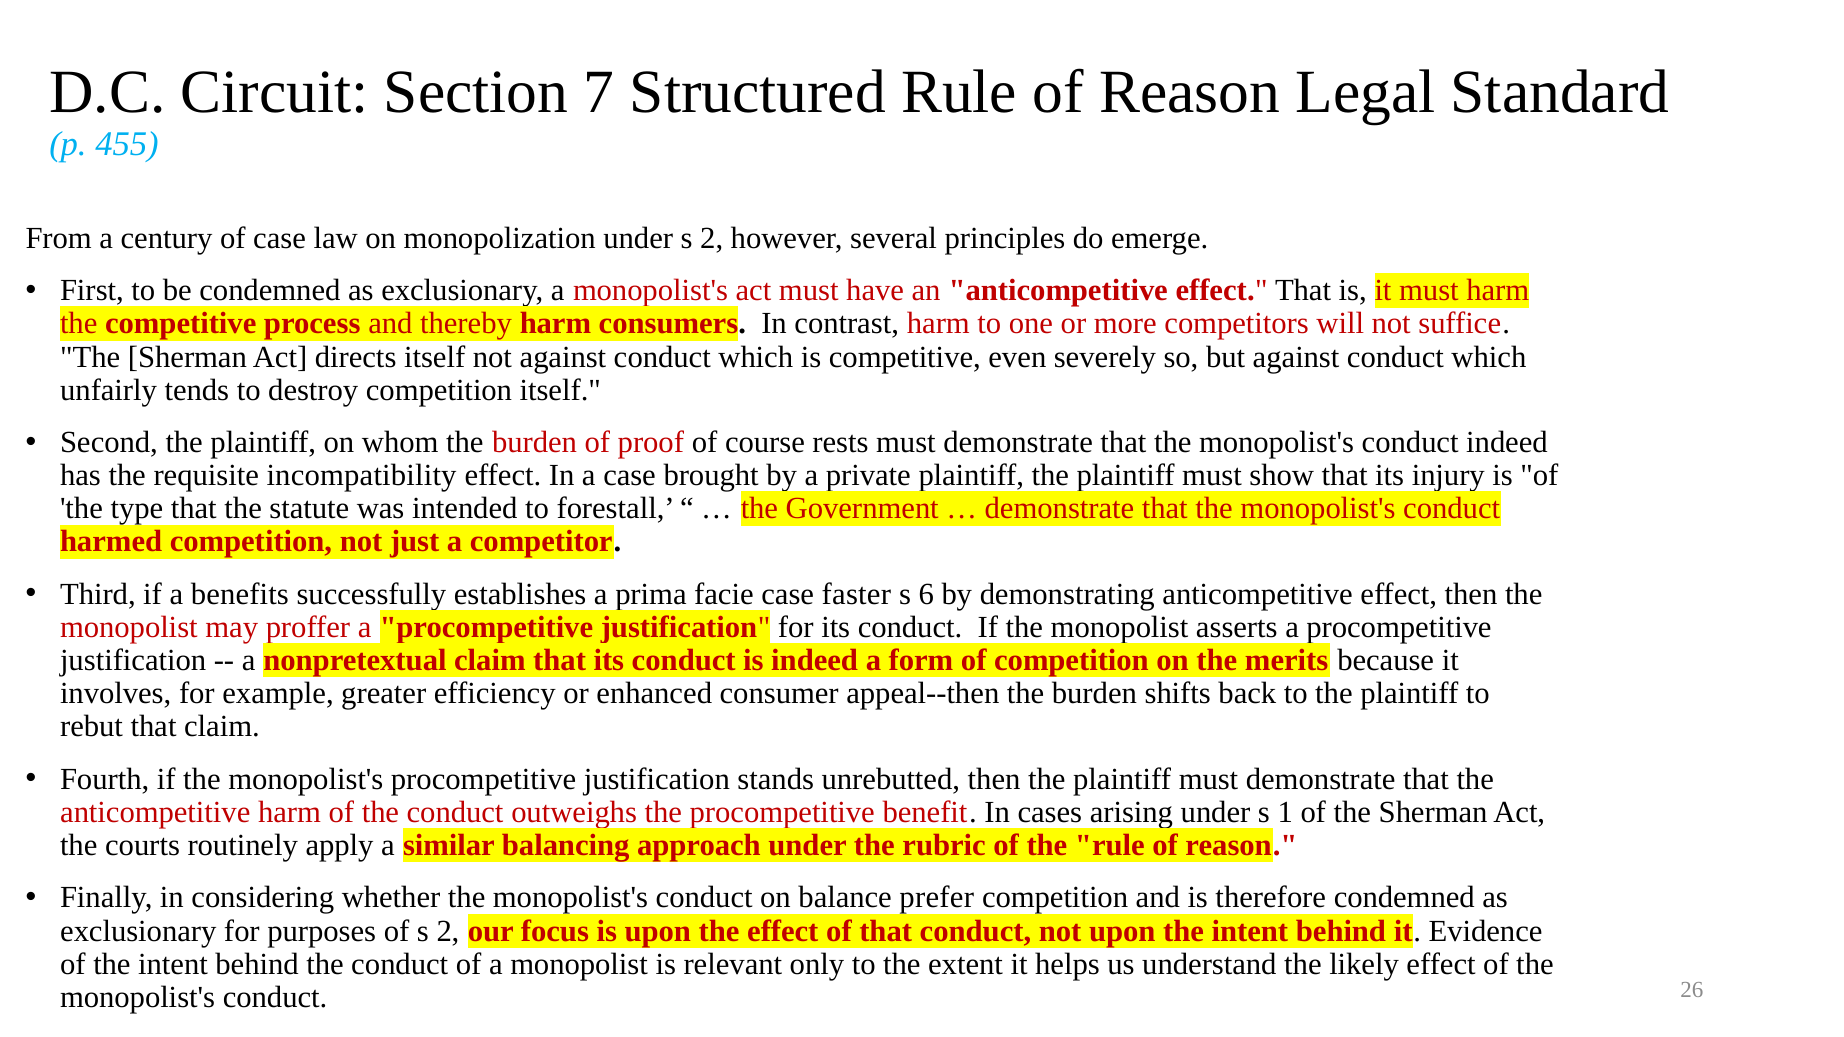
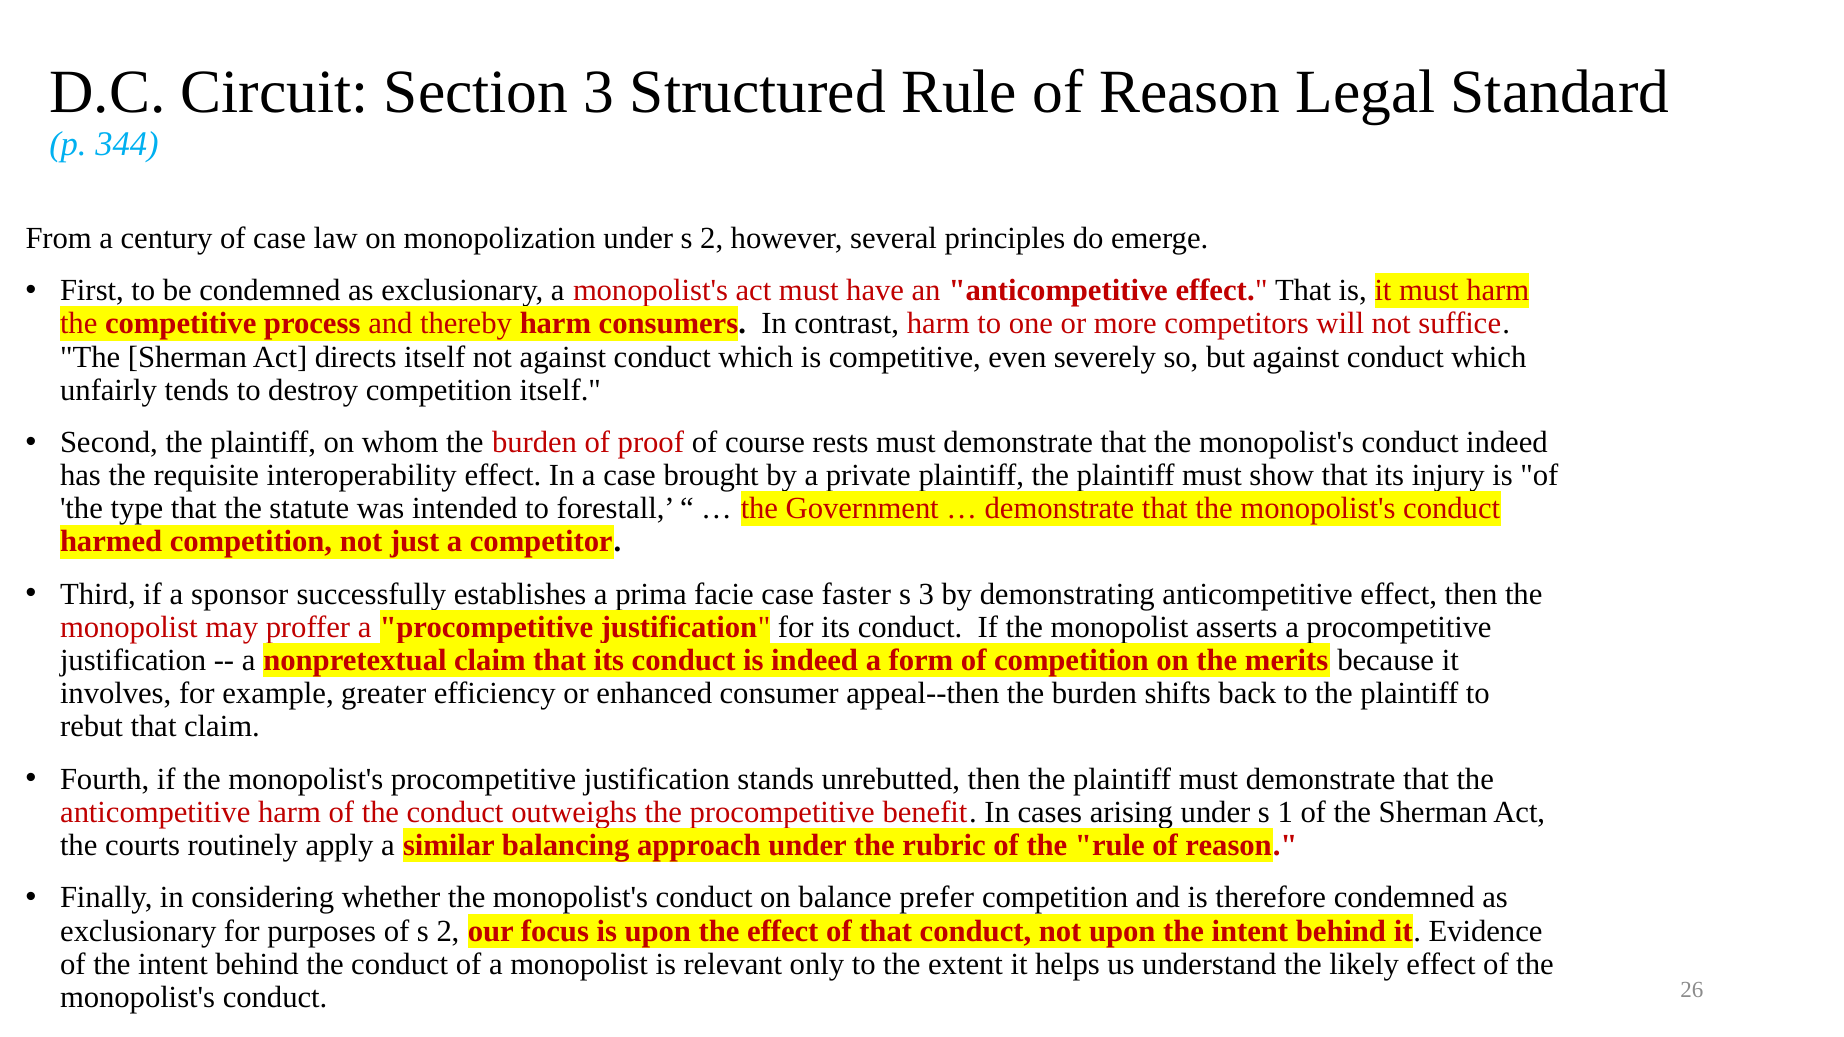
Section 7: 7 -> 3
455: 455 -> 344
incompatibility: incompatibility -> interoperability
benefits: benefits -> sponsor
s 6: 6 -> 3
